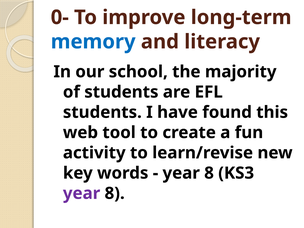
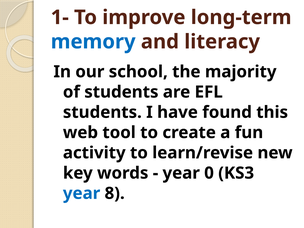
0-: 0- -> 1-
8 at (209, 173): 8 -> 0
year at (82, 193) colour: purple -> blue
